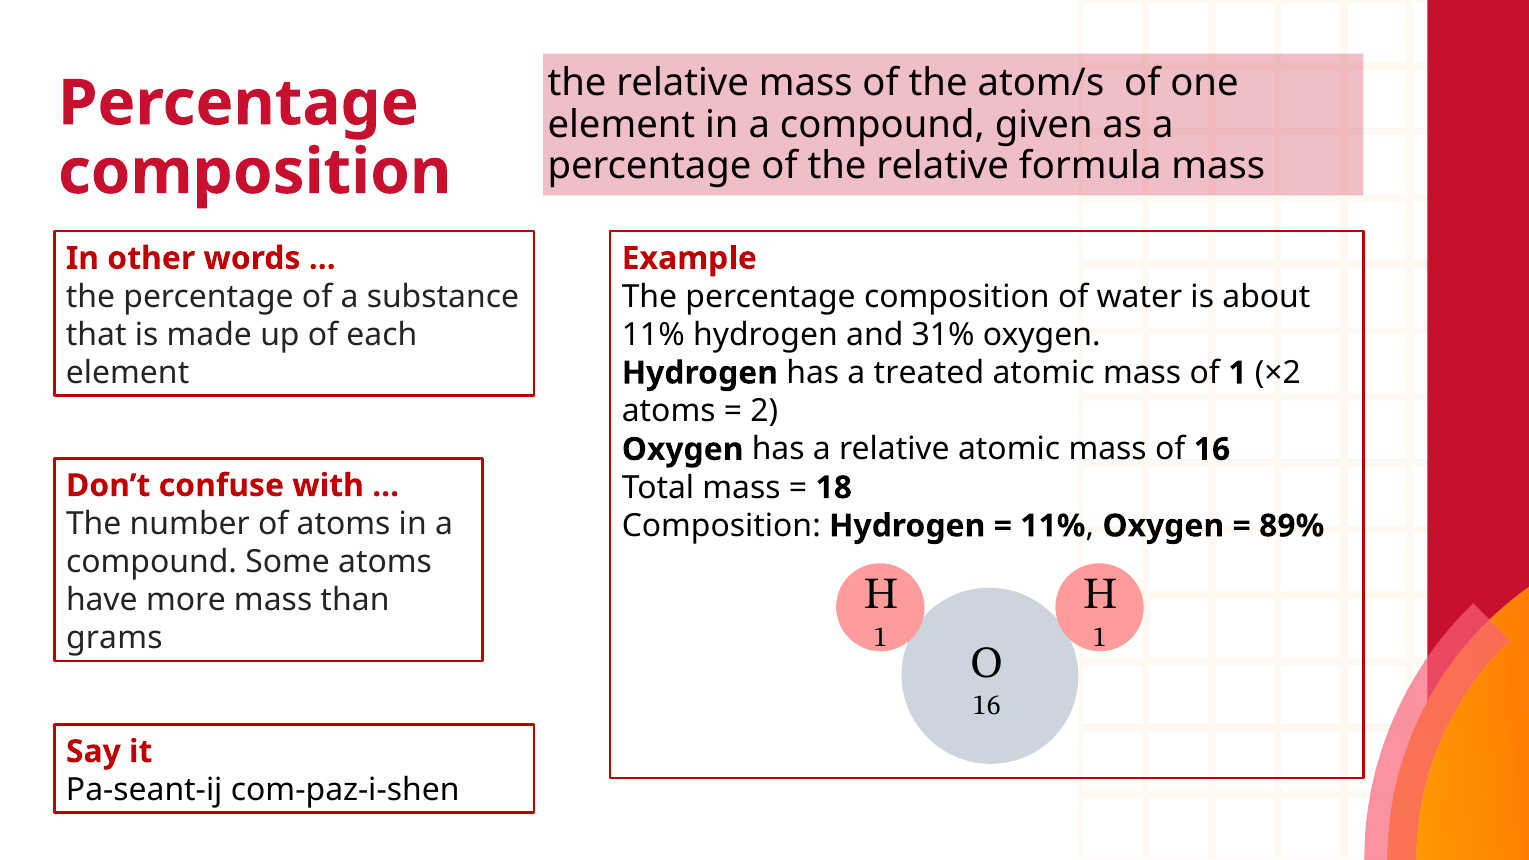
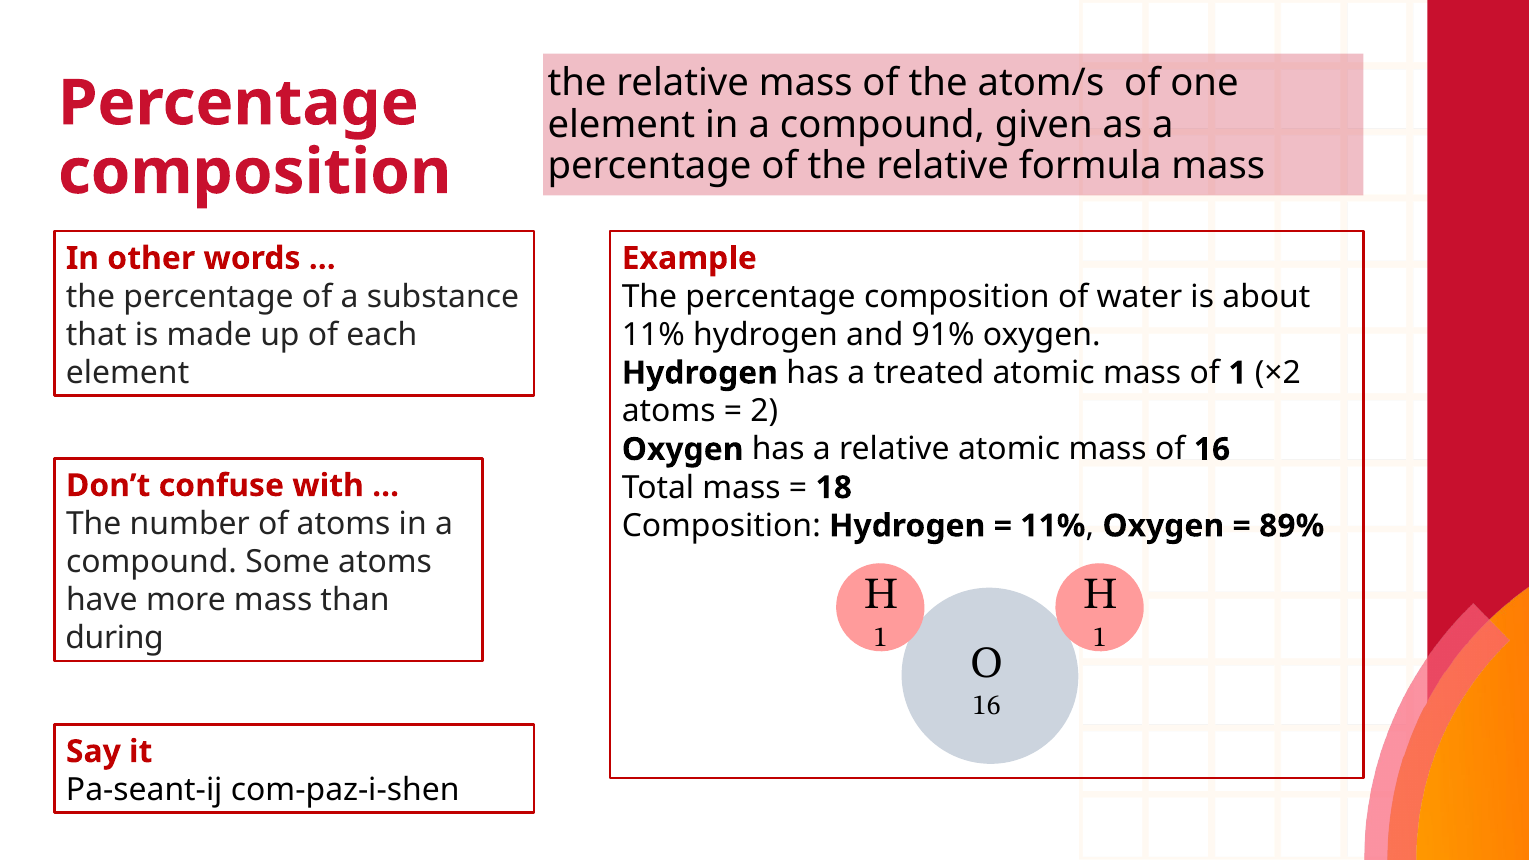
31%: 31% -> 91%
grams: grams -> during
